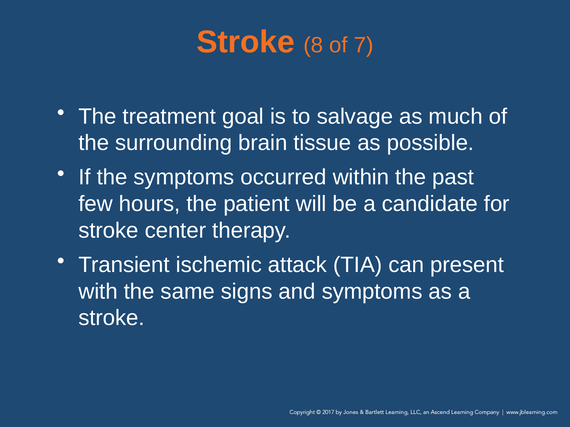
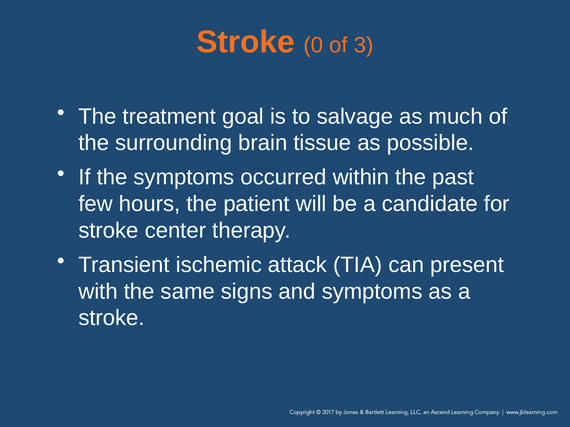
8: 8 -> 0
7: 7 -> 3
